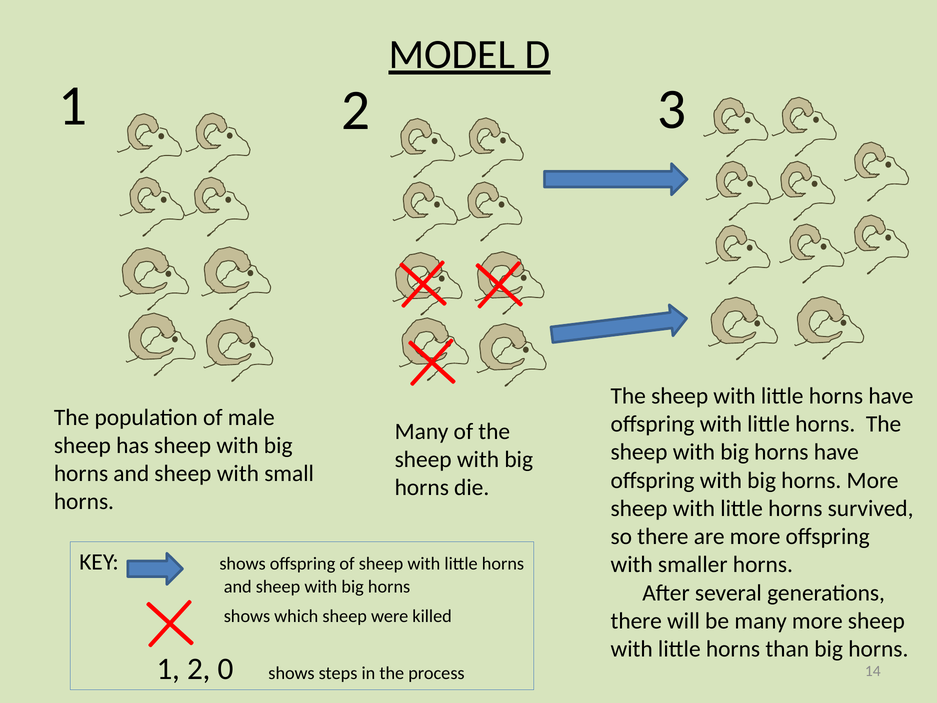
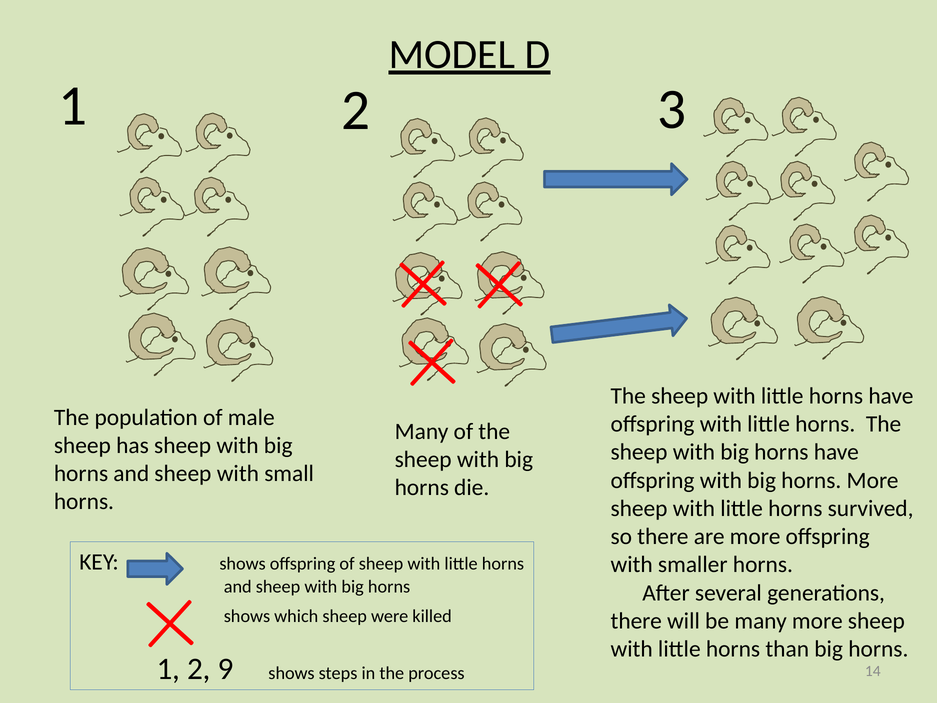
0: 0 -> 9
